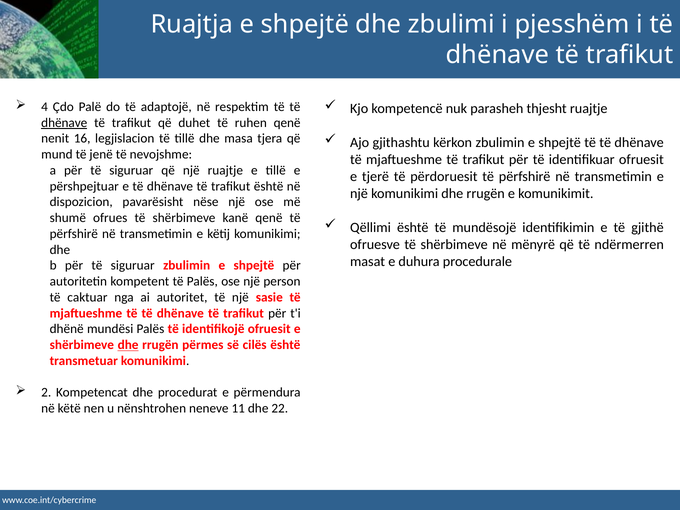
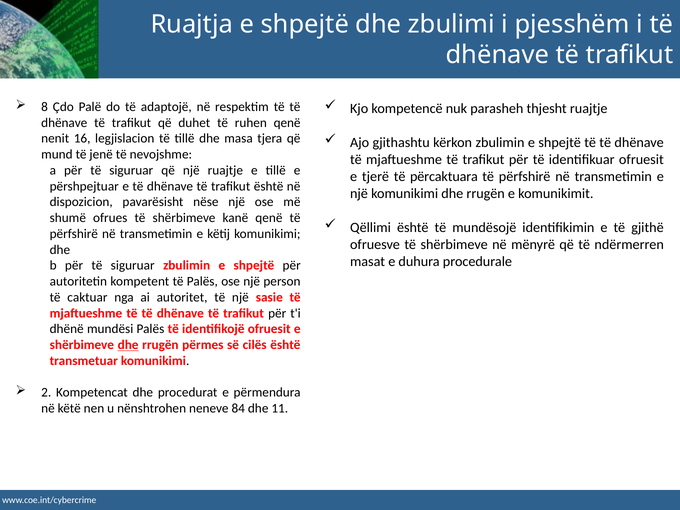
4: 4 -> 8
dhënave at (64, 123) underline: present -> none
përdoruesit: përdoruesit -> përcaktuara
11: 11 -> 84
22: 22 -> 11
